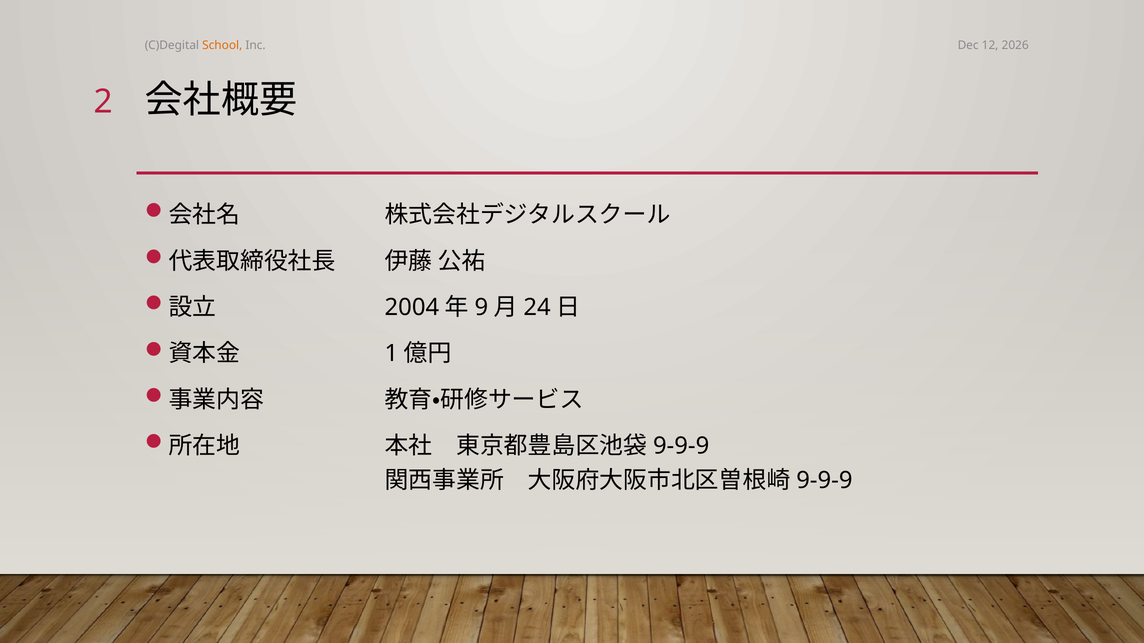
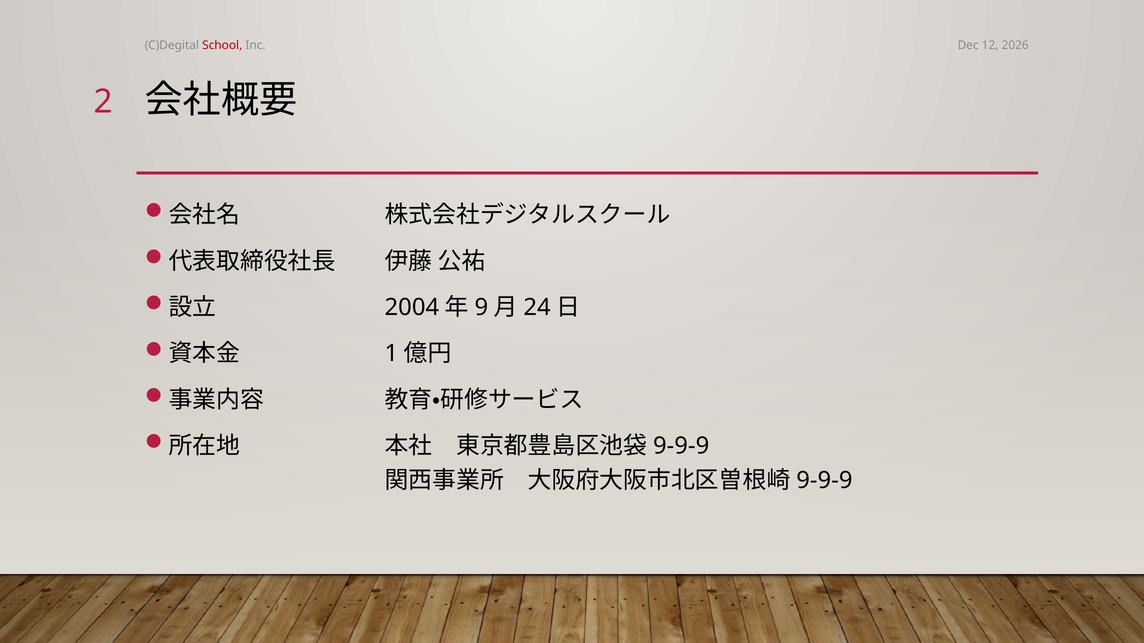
School colour: orange -> red
